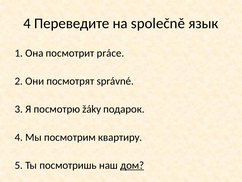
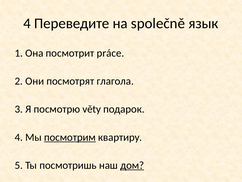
správné: správné -> глагола
žáky: žáky -> věty
посмотрим underline: none -> present
